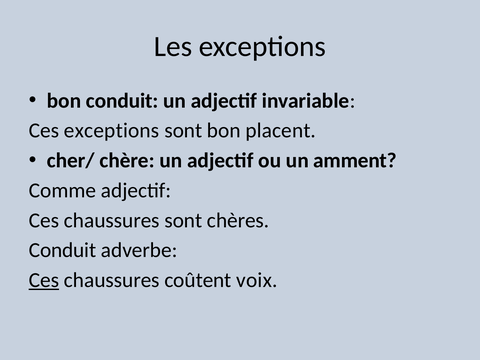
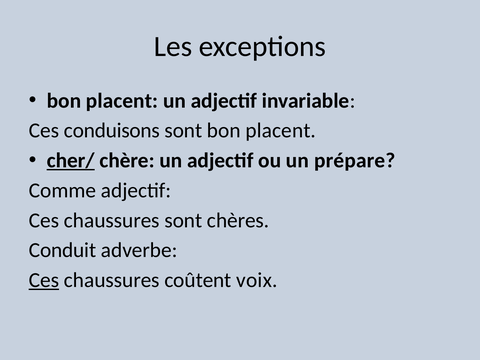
conduit at (122, 101): conduit -> placent
Ces exceptions: exceptions -> conduisons
cher/ underline: none -> present
amment: amment -> prépare
